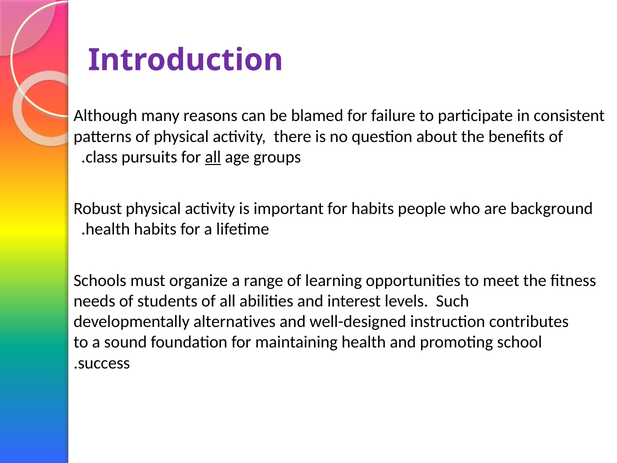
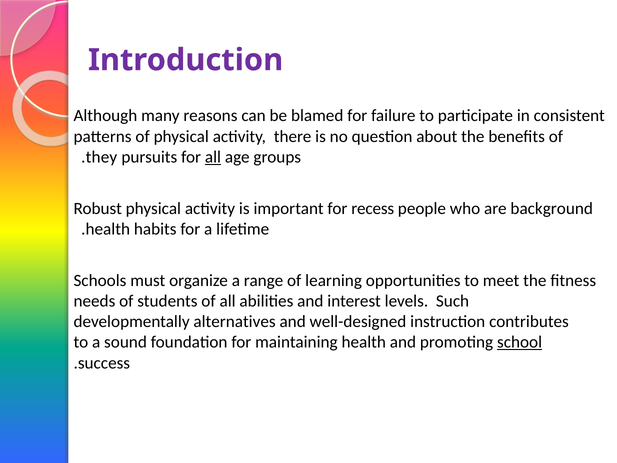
class: class -> they
for habits: habits -> recess
school underline: none -> present
